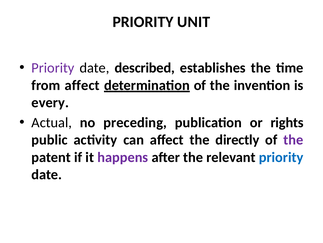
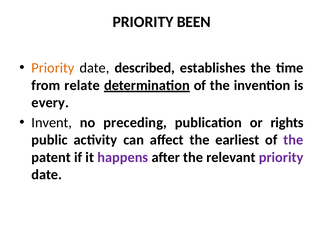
UNIT: UNIT -> BEEN
Priority at (53, 68) colour: purple -> orange
from affect: affect -> relate
Actual: Actual -> Invent
directly: directly -> earliest
priority at (281, 157) colour: blue -> purple
